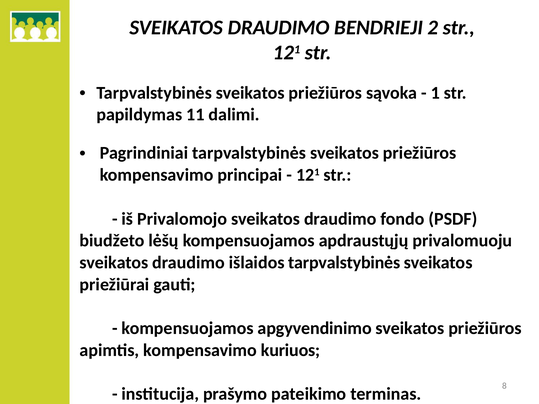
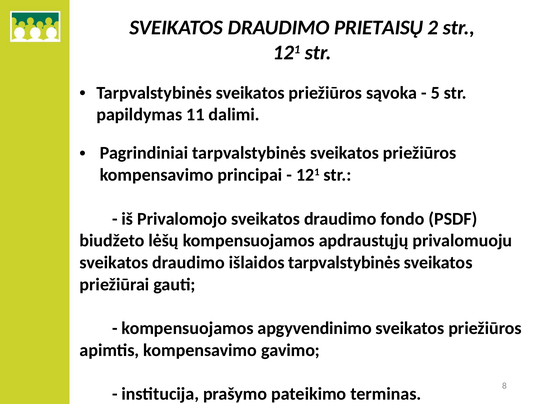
BENDRIEJI: BENDRIEJI -> PRIETAISŲ
1: 1 -> 5
kuriuos: kuriuos -> gavimo
